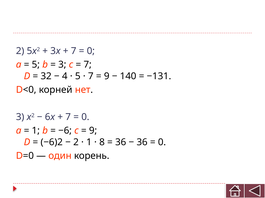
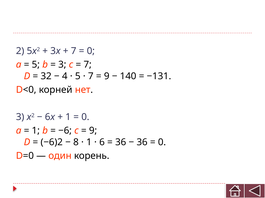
7 at (68, 117): 7 -> 1
2 at (76, 143): 2 -> 8
8: 8 -> 6
